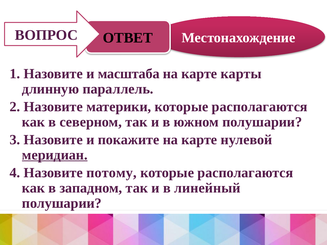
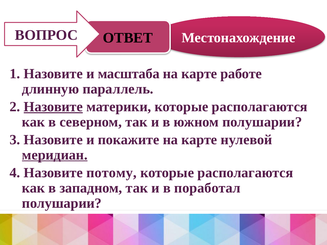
карты: карты -> работе
Назовите at (53, 107) underline: none -> present
линейный: линейный -> поработал
